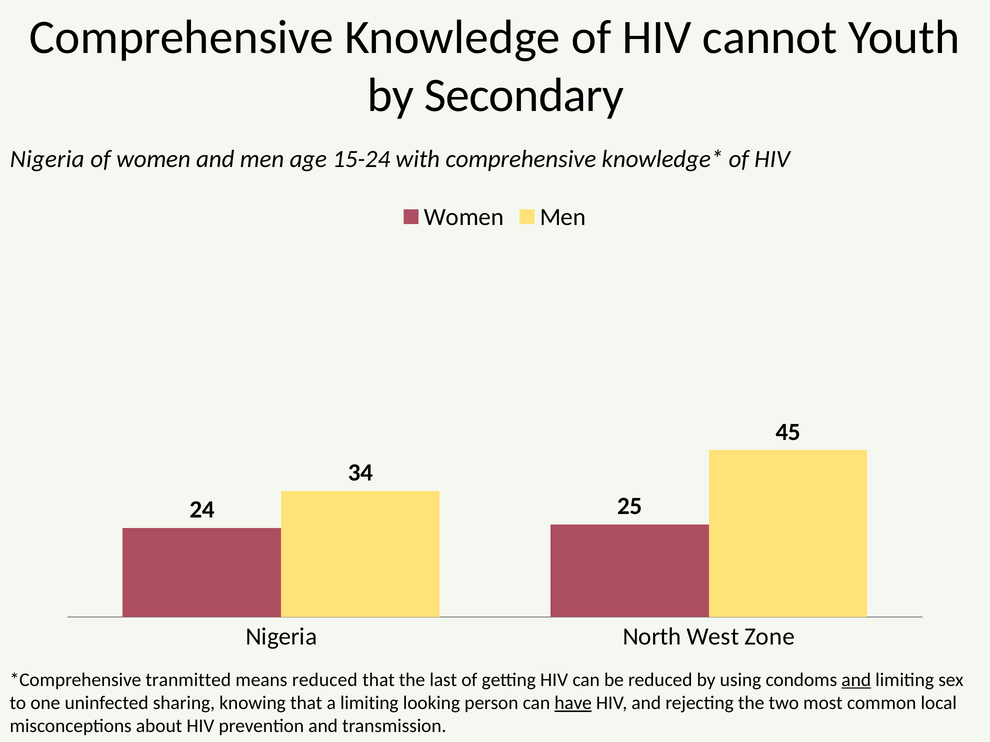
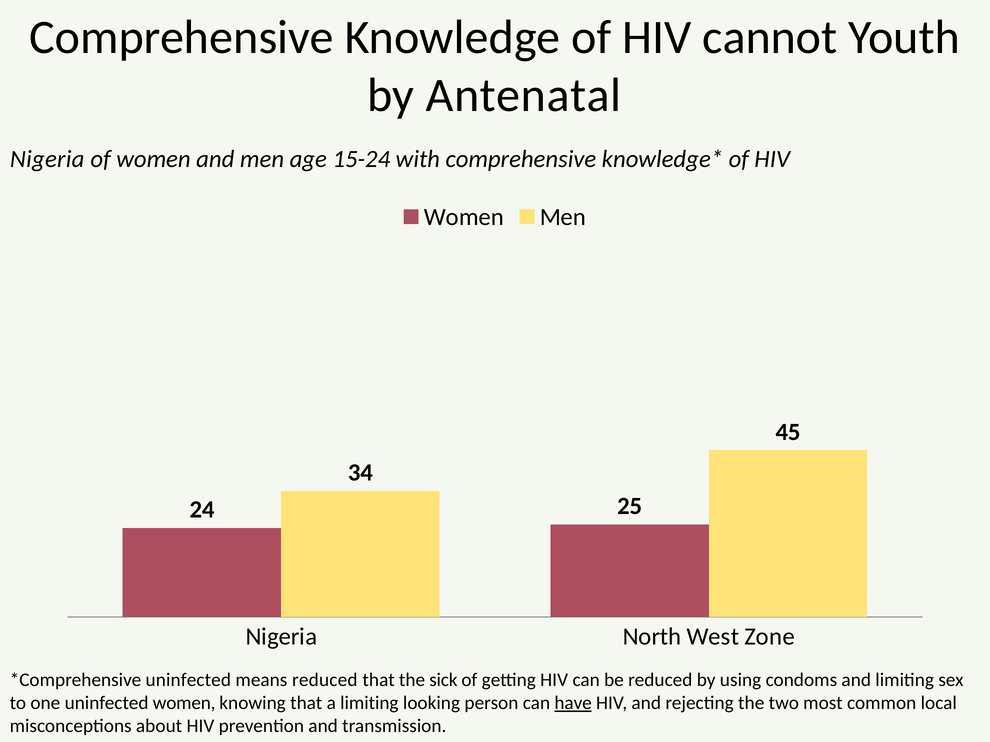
Secondary: Secondary -> Antenatal
tranmitted at (188, 680): tranmitted -> uninfected
last: last -> sick
and at (856, 680) underline: present -> none
uninfected sharing: sharing -> women
